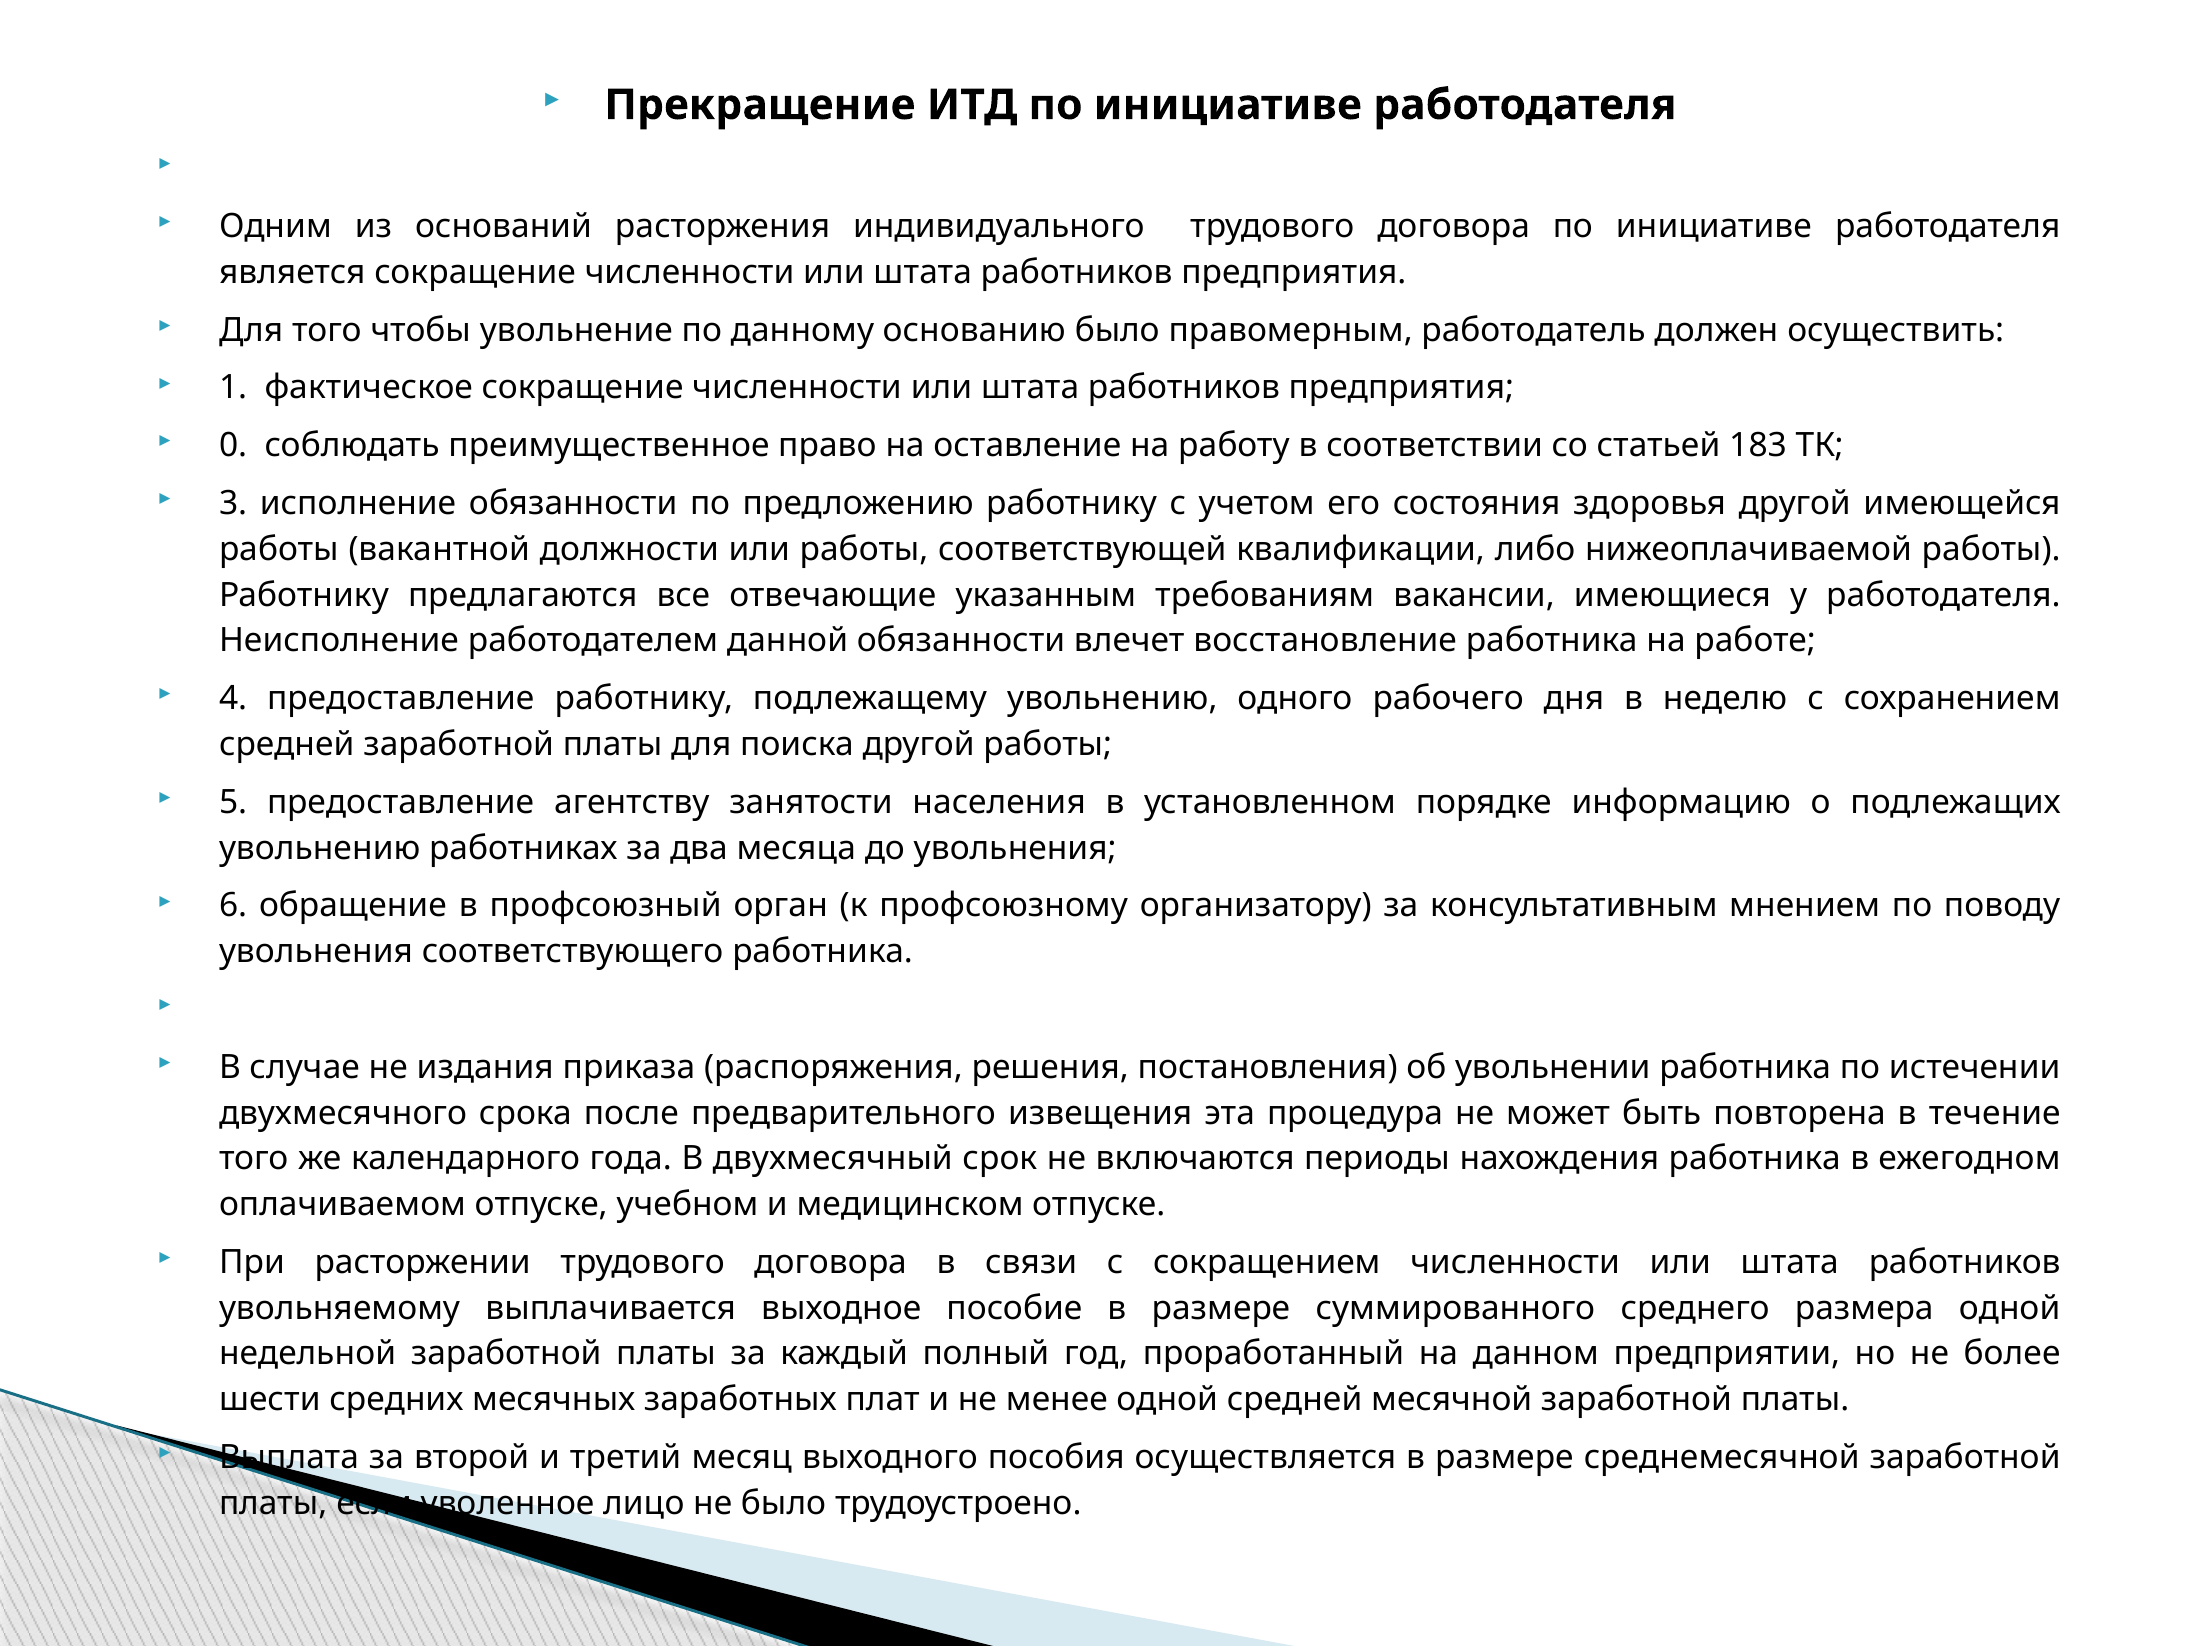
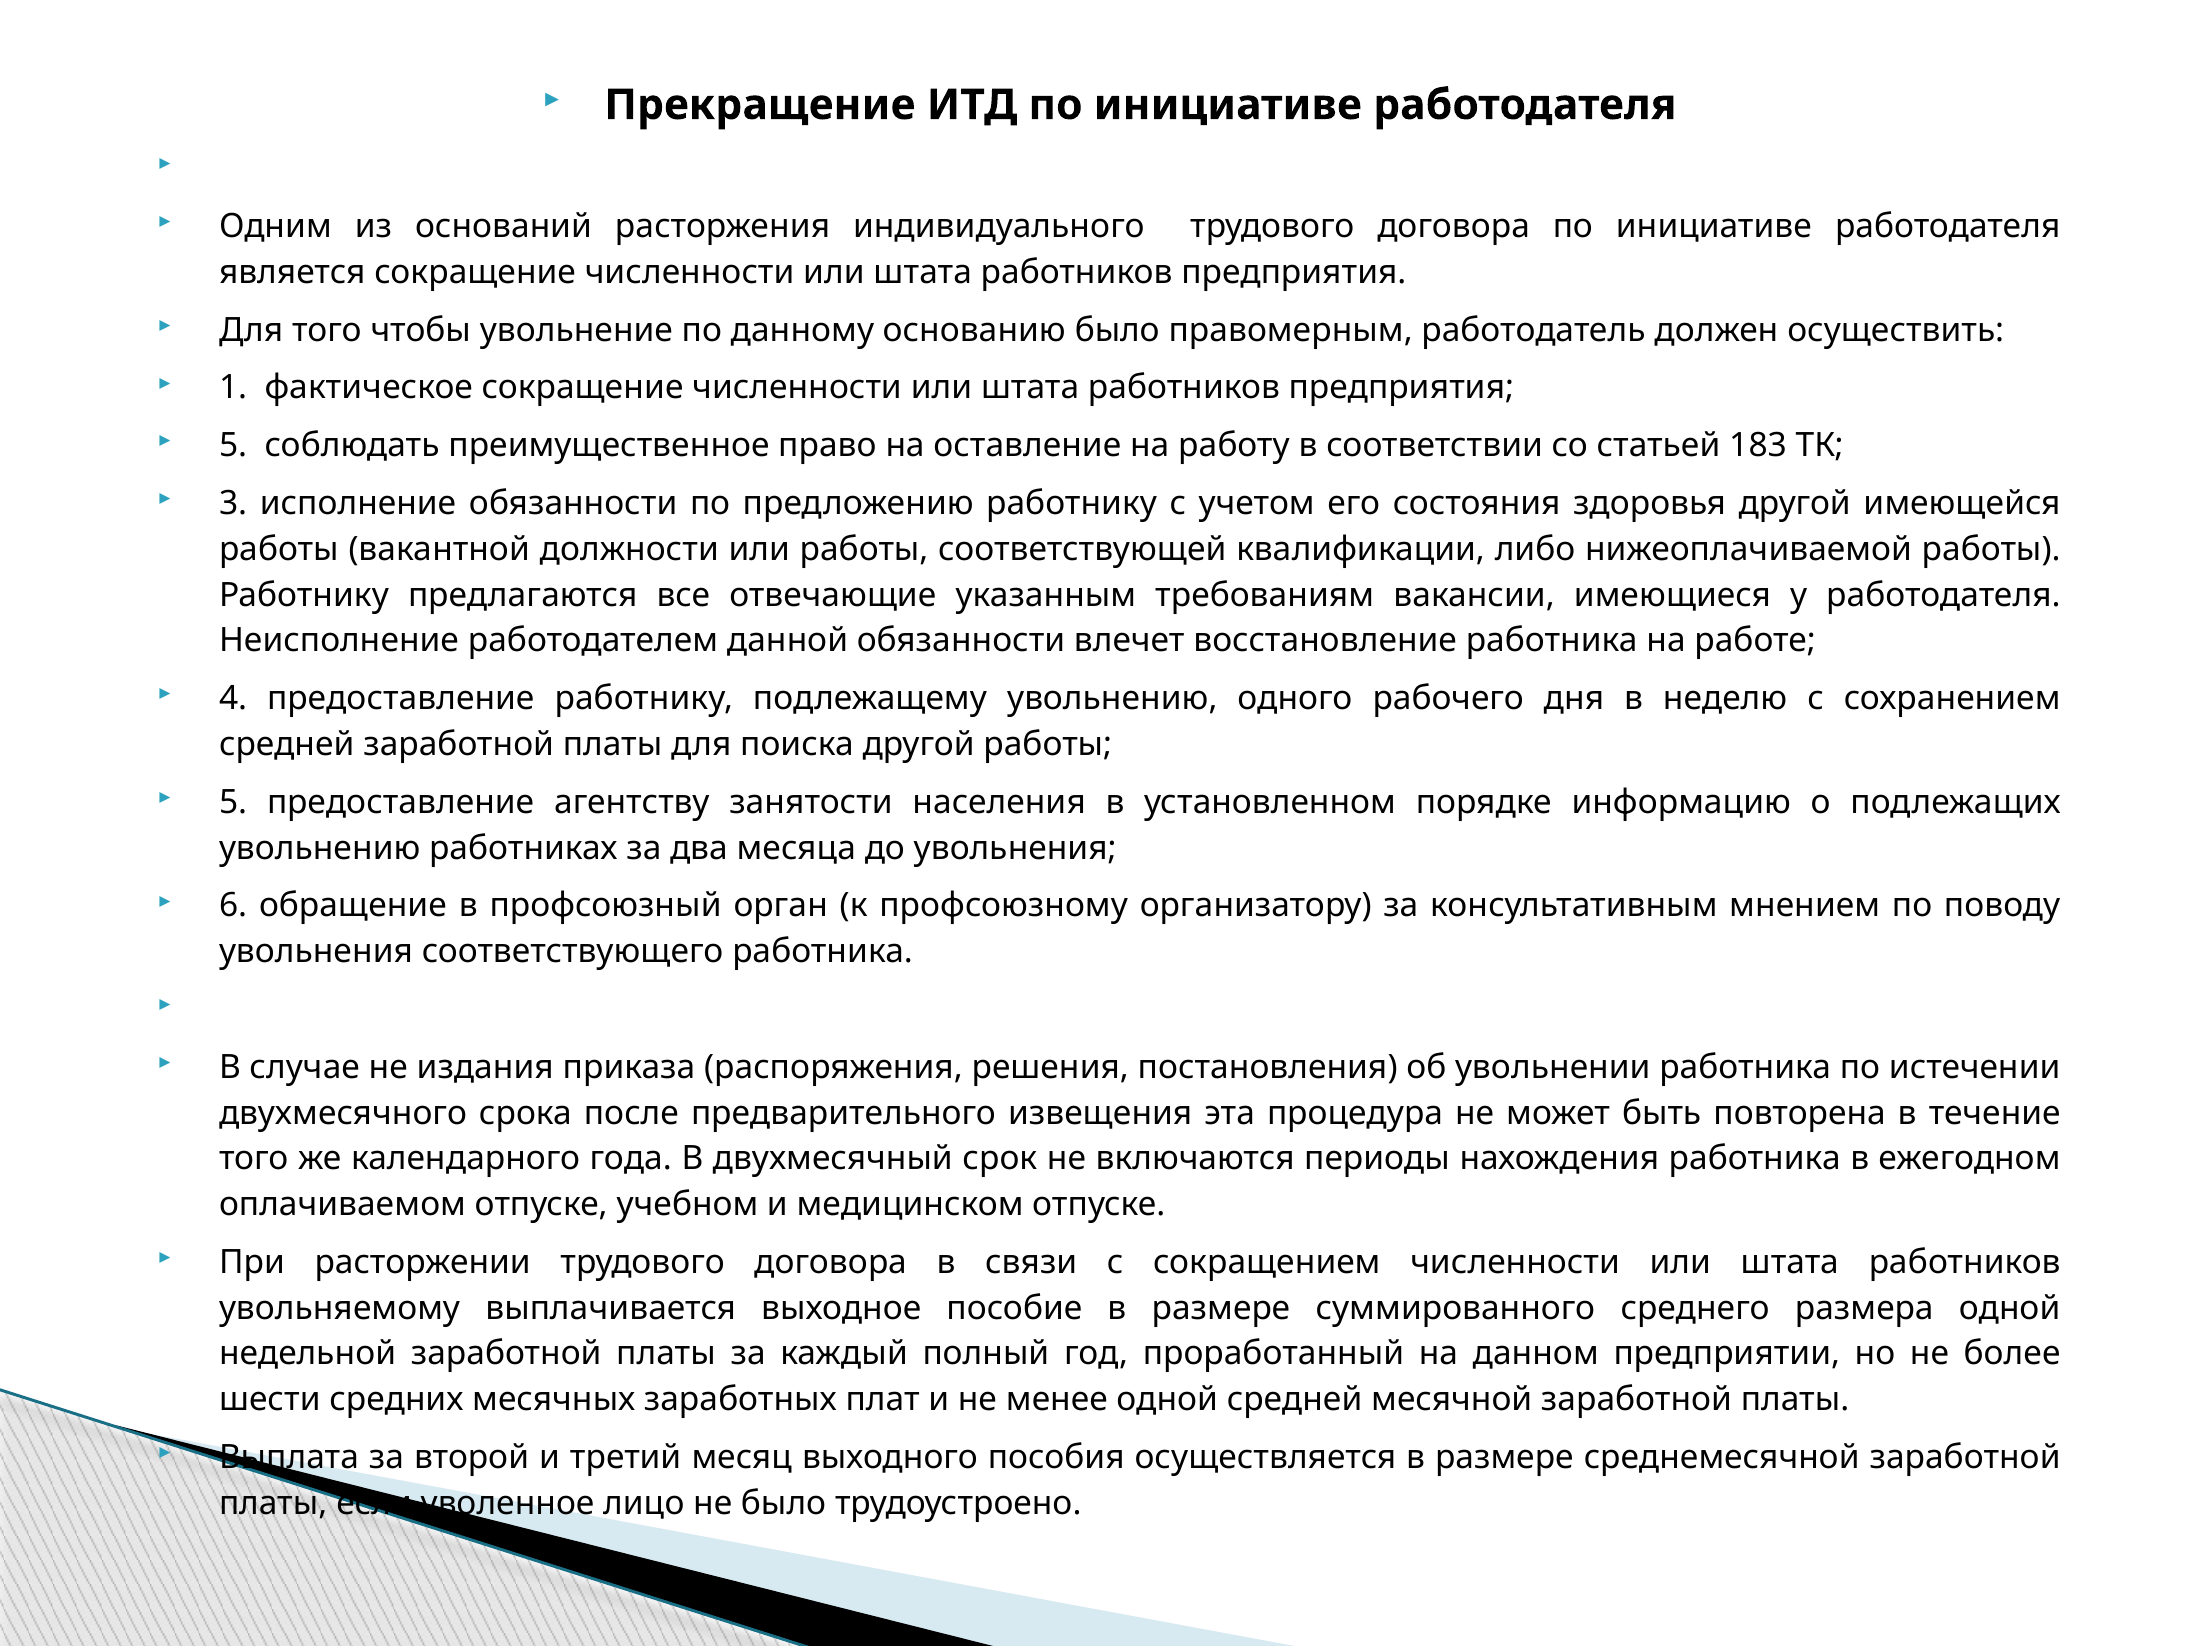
0 at (233, 446): 0 -> 5
